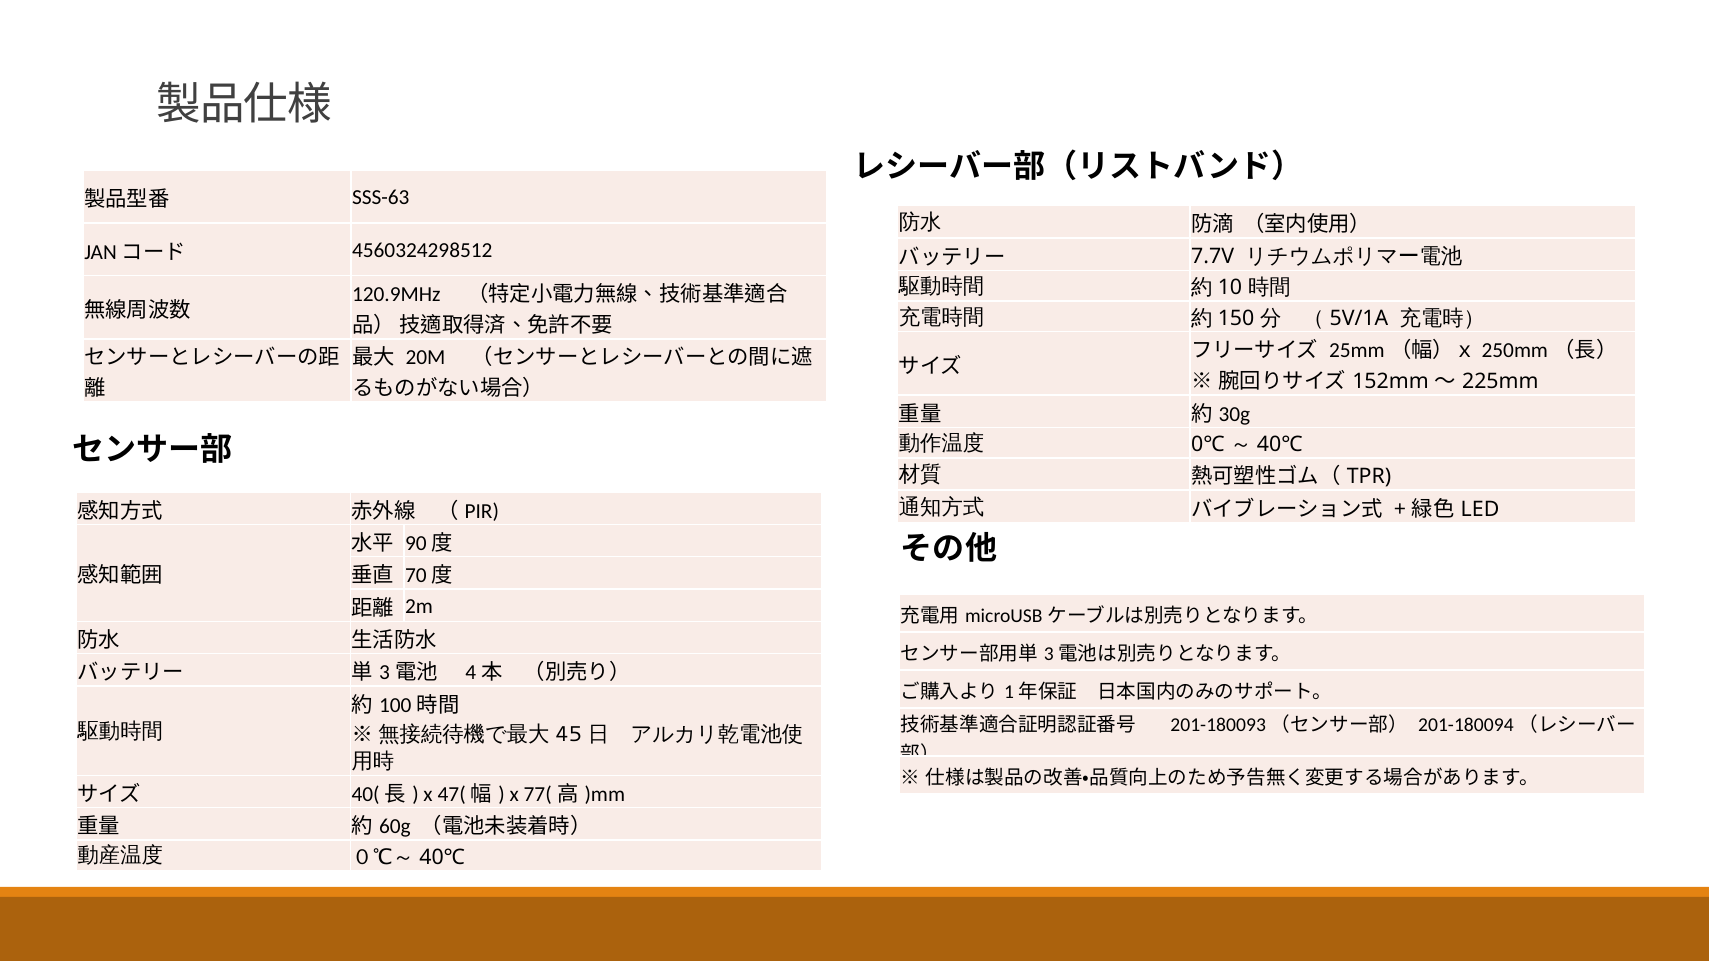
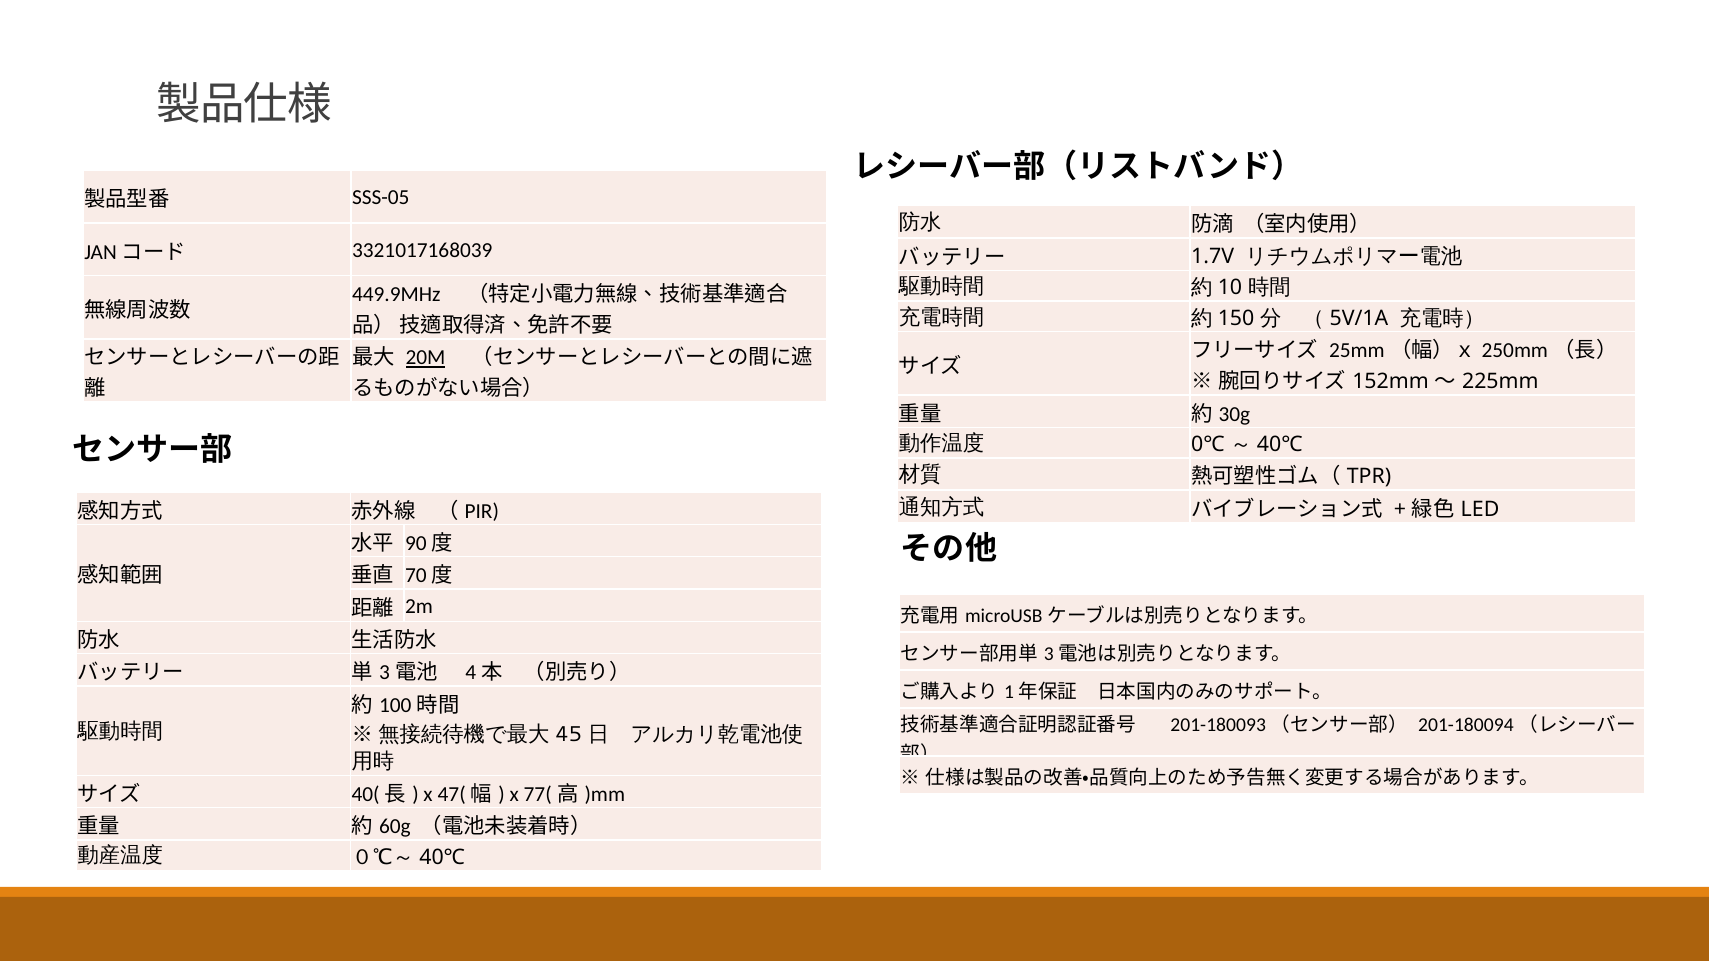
SSS-63: SSS-63 -> SSS-05
4560324298512: 4560324298512 -> 3321017168039
7.7V: 7.7V -> 1.7V
120.9MHz: 120.9MHz -> 449.9MHz
20M underline: none -> present
